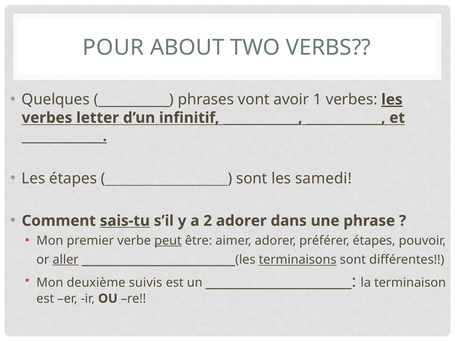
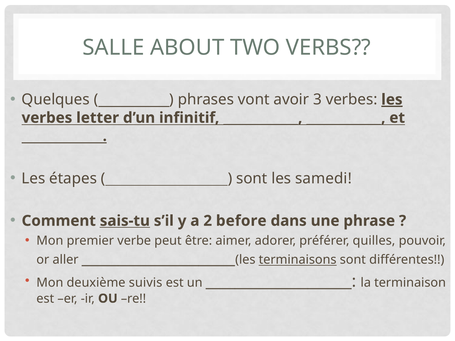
POUR: POUR -> SALLE
1: 1 -> 3
2 adorer: adorer -> before
peut underline: present -> none
préférer étapes: étapes -> quilles
aller underline: present -> none
